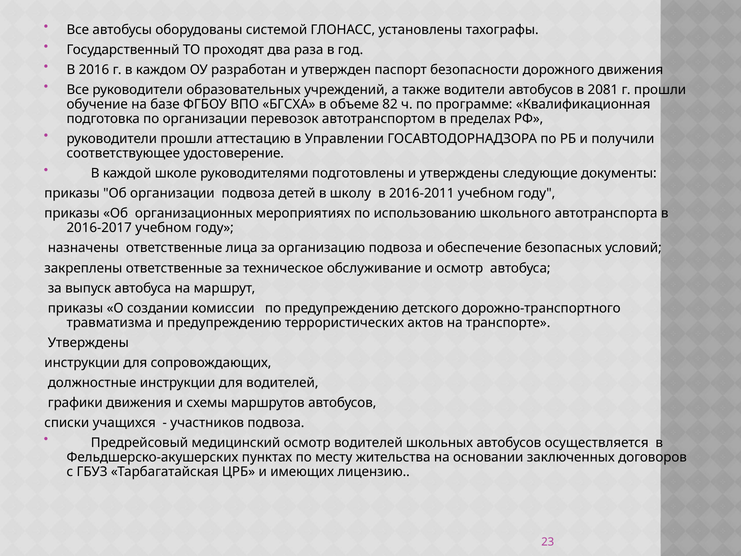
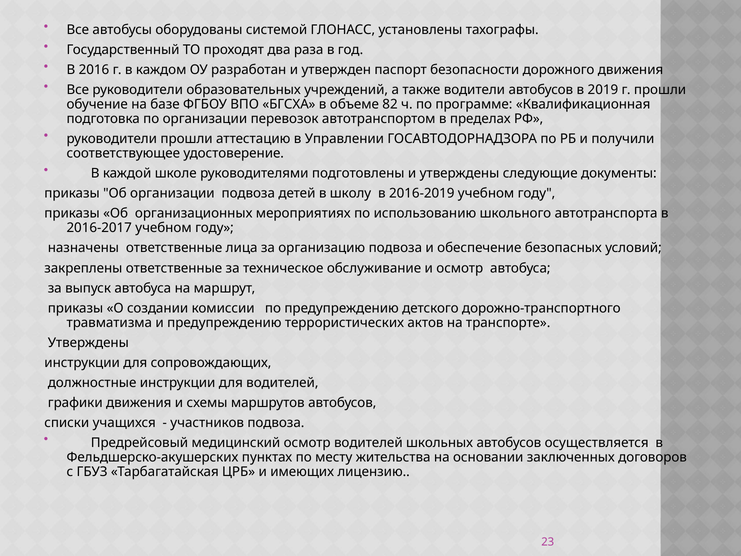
2081: 2081 -> 2019
2016-2011: 2016-2011 -> 2016-2019
